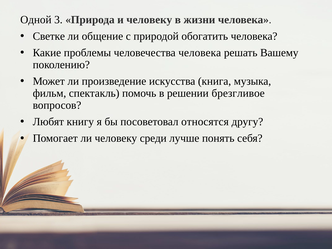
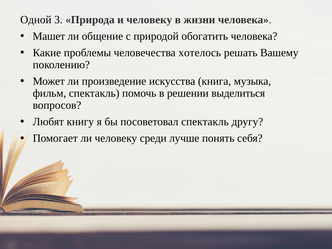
Светке: Светке -> Машет
человечества человека: человека -> хотелось
брезгливое: брезгливое -> выделиться
посоветовал относятся: относятся -> спектакль
